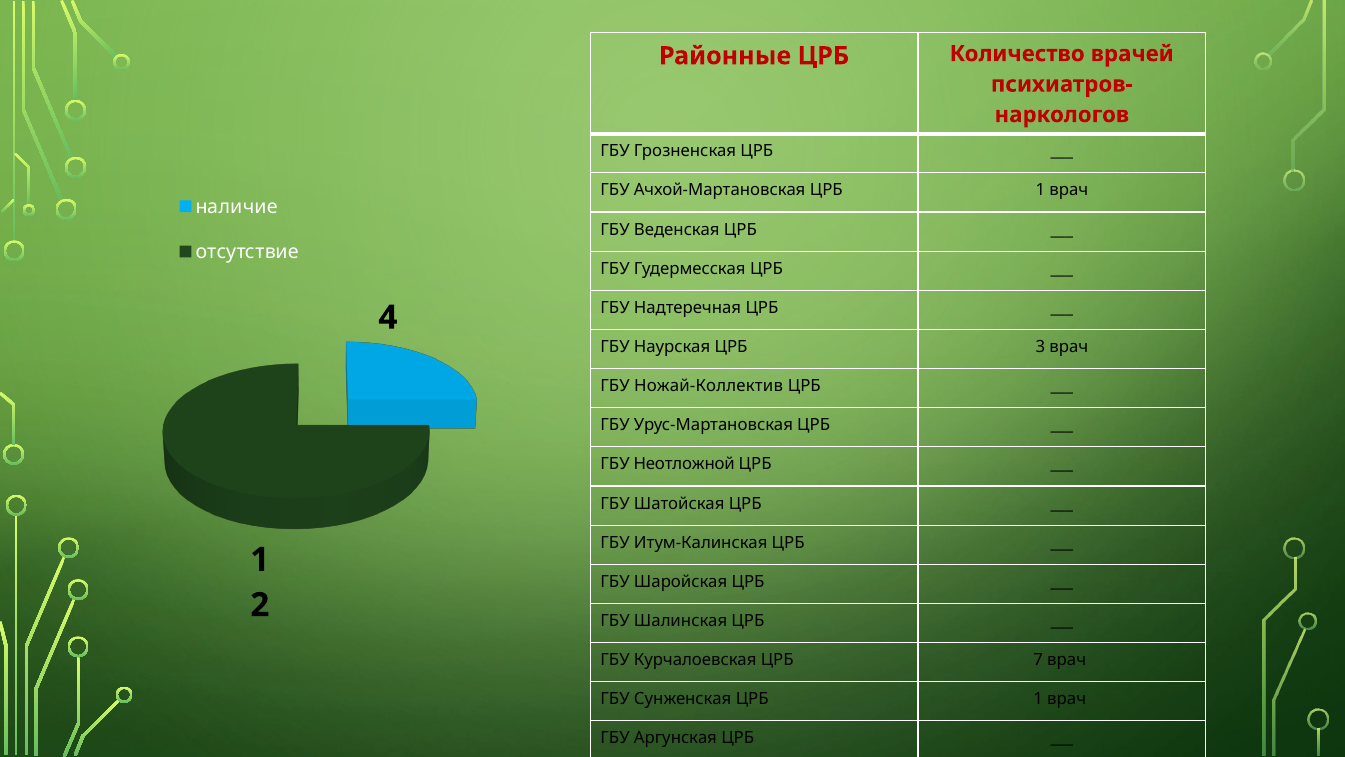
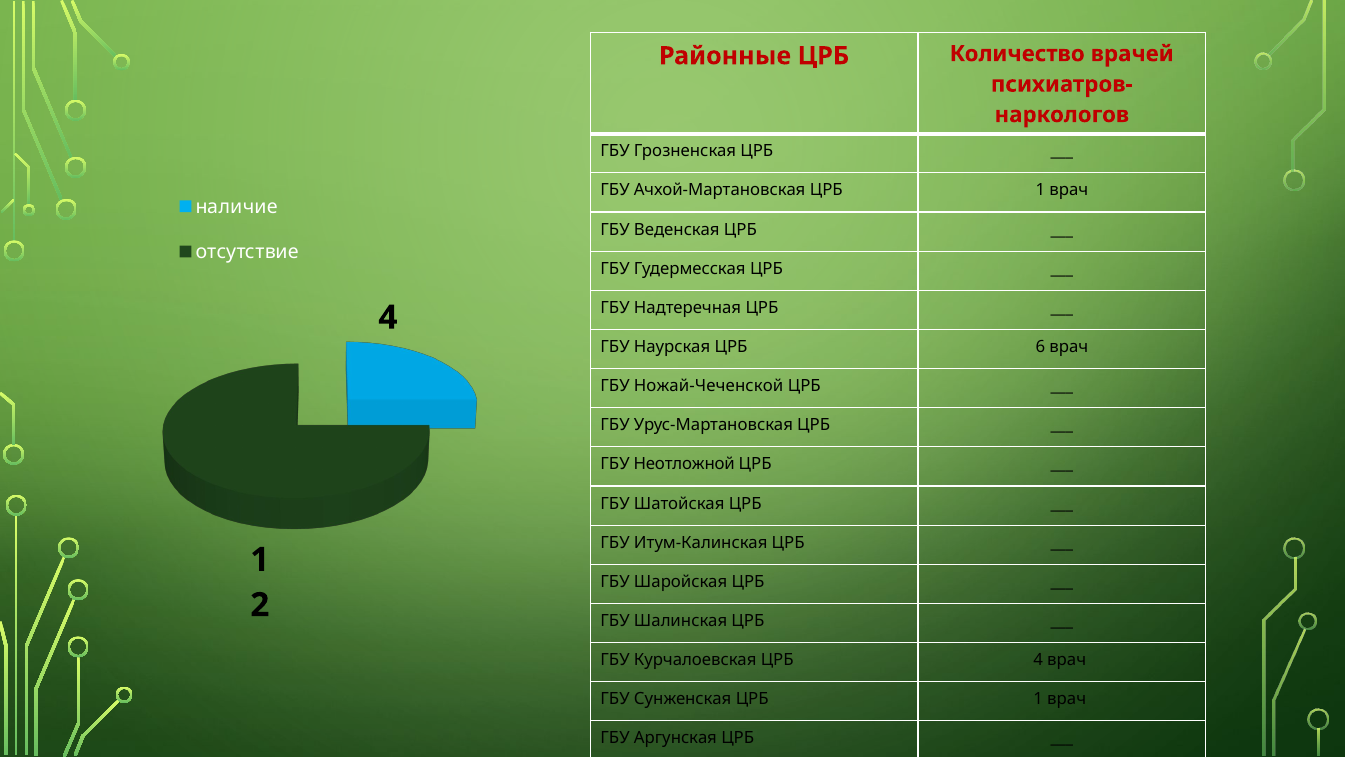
3: 3 -> 6
Ножай-Коллектив: Ножай-Коллектив -> Ножай-Чеченской
ЦРБ 7: 7 -> 4
